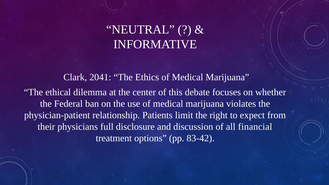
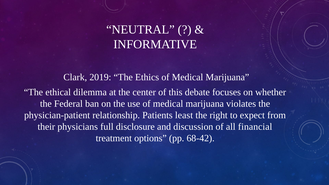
2041: 2041 -> 2019
limit: limit -> least
83-42: 83-42 -> 68-42
